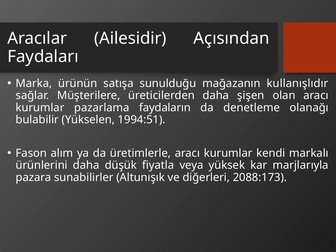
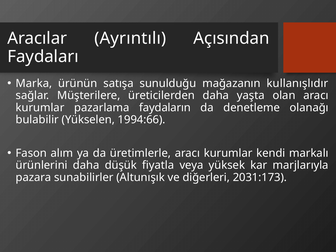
Ailesidir: Ailesidir -> Ayrıntılı
şişen: şişen -> yaşta
1994:51: 1994:51 -> 1994:66
2088:173: 2088:173 -> 2031:173
